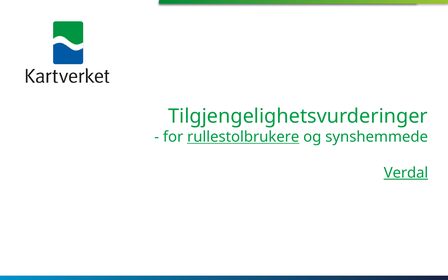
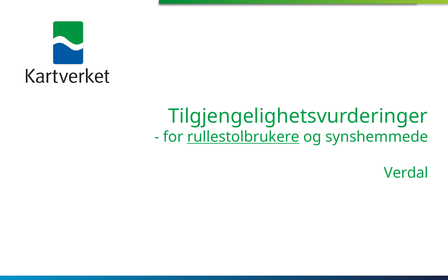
Verdal underline: present -> none
